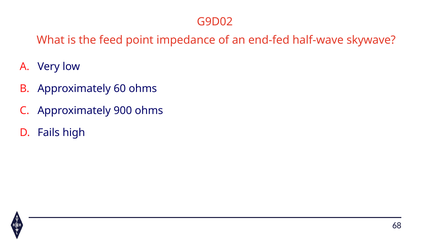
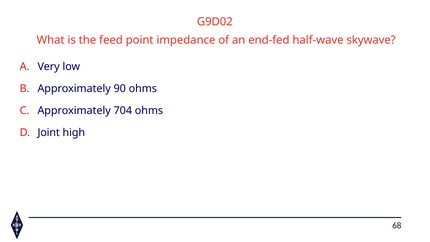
60: 60 -> 90
900: 900 -> 704
Fails: Fails -> Joint
